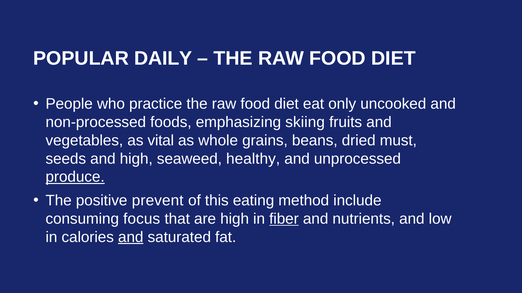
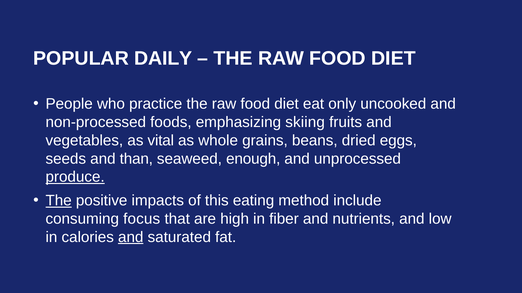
must: must -> eggs
and high: high -> than
healthy: healthy -> enough
The at (59, 201) underline: none -> present
prevent: prevent -> impacts
fiber underline: present -> none
